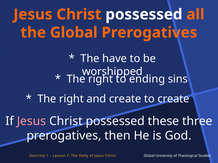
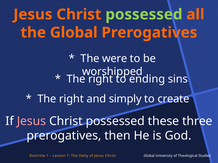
possessed at (144, 14) colour: white -> light green
have: have -> were
and create: create -> simply
